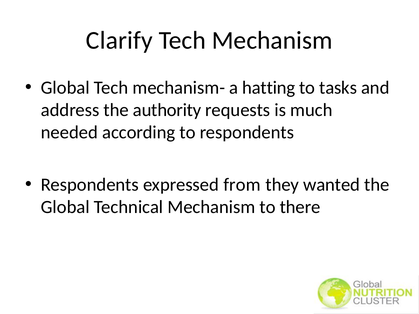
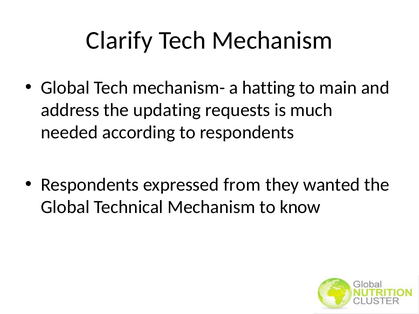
tasks: tasks -> main
authority: authority -> updating
there: there -> know
